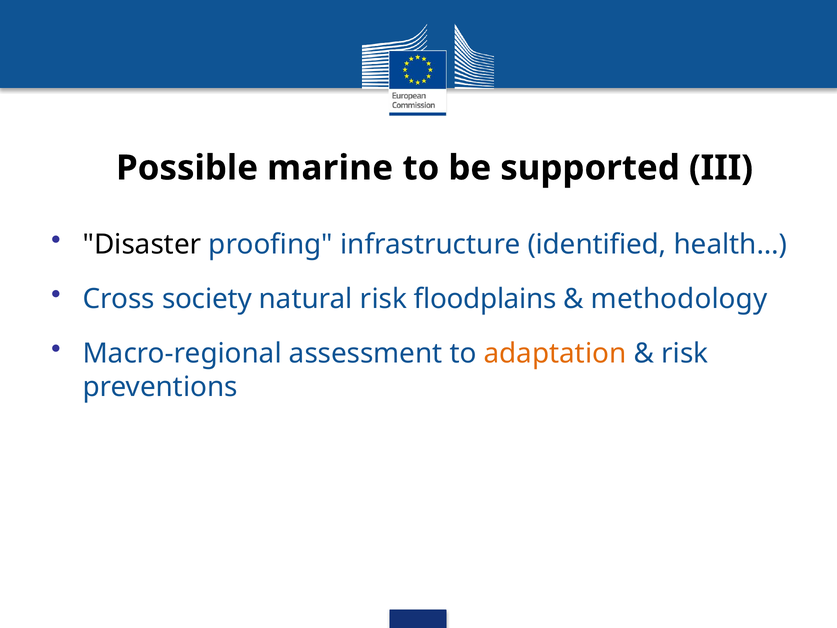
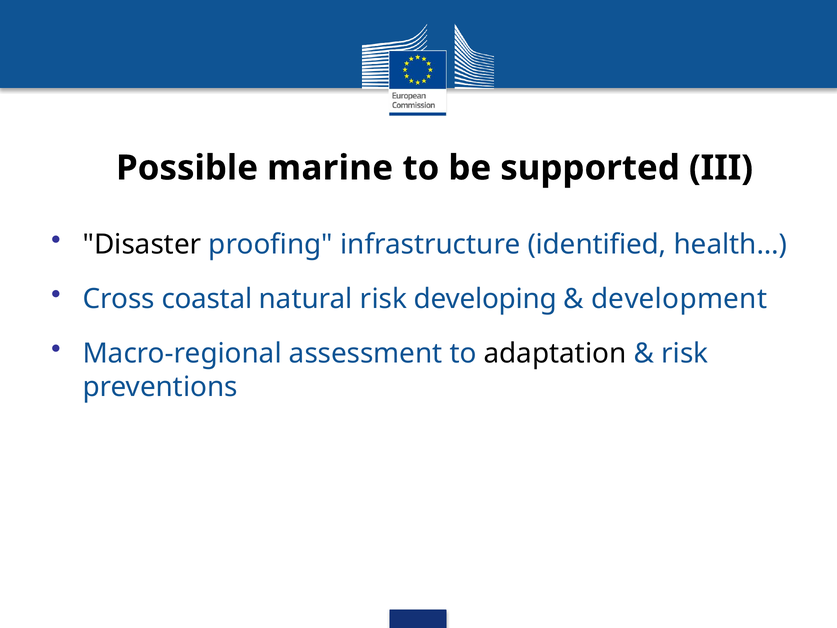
society: society -> coastal
floodplains: floodplains -> developing
methodology: methodology -> development
adaptation colour: orange -> black
